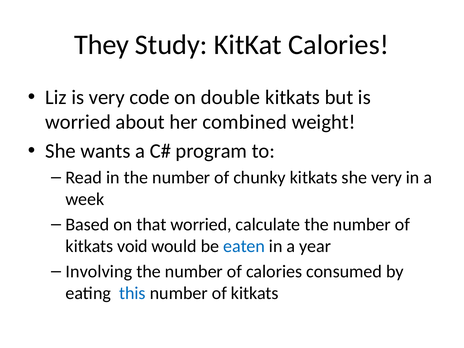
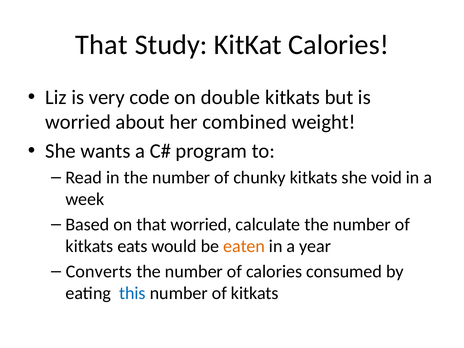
They at (102, 45): They -> That
she very: very -> void
void: void -> eats
eaten colour: blue -> orange
Involving: Involving -> Converts
